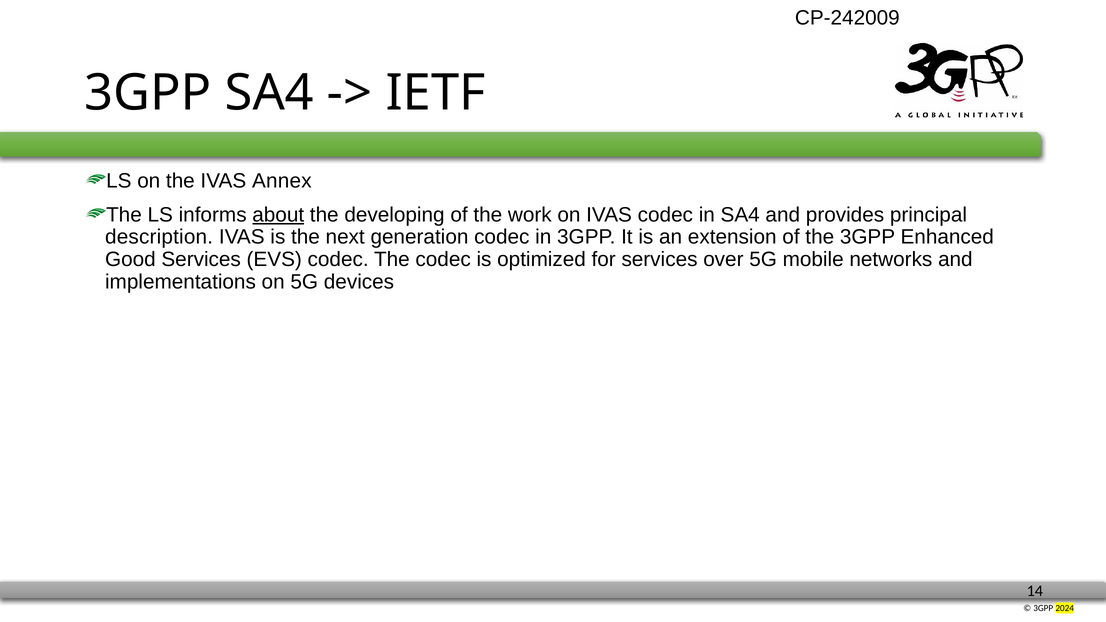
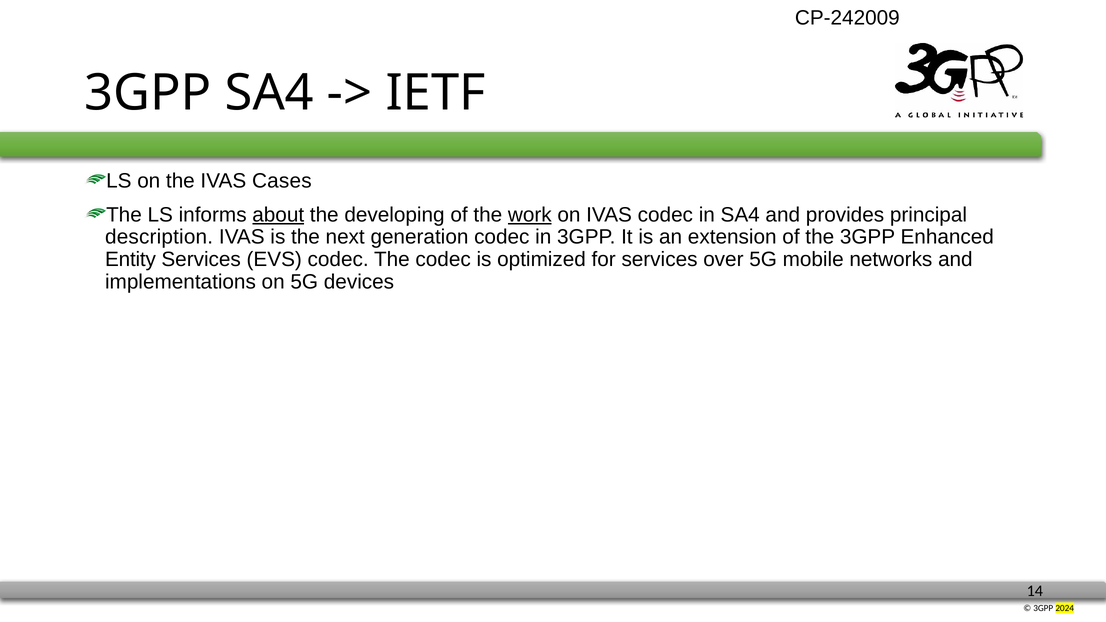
Annex: Annex -> Cases
work underline: none -> present
Good: Good -> Entity
